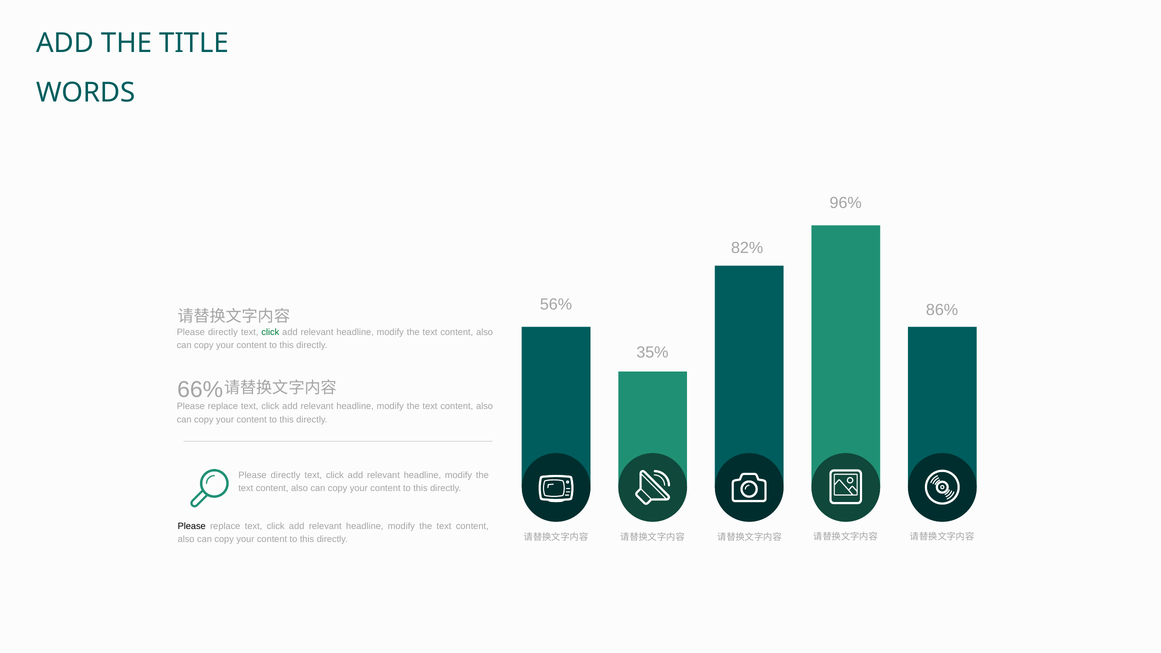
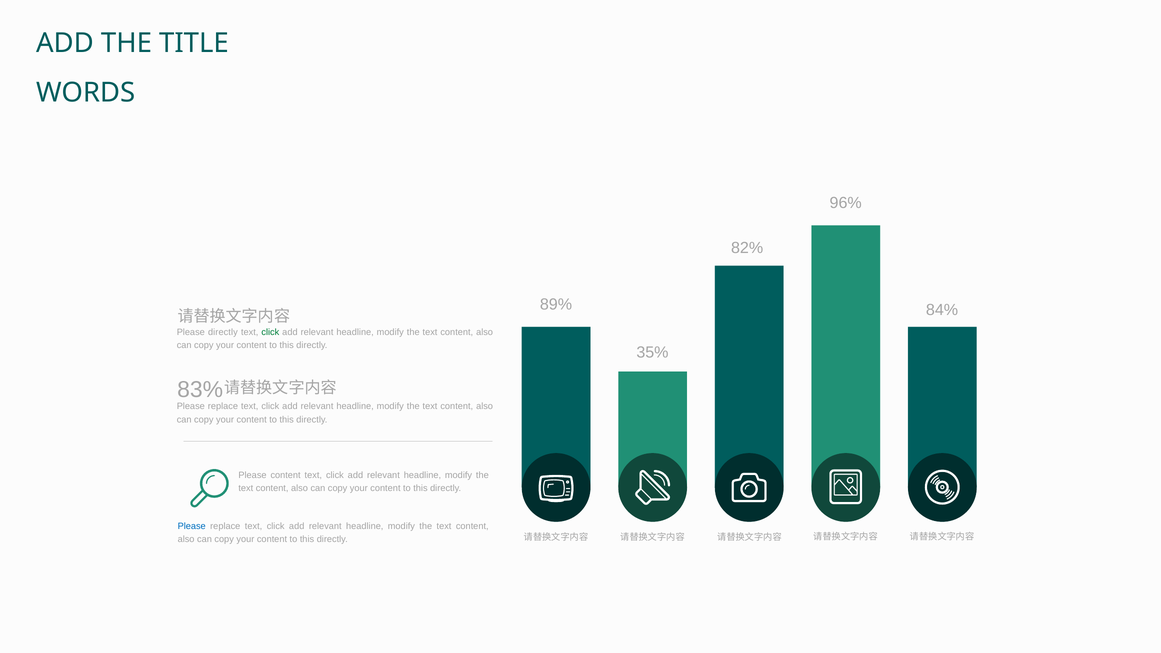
56%: 56% -> 89%
86%: 86% -> 84%
66%: 66% -> 83%
directly at (286, 475): directly -> content
Please at (192, 526) colour: black -> blue
